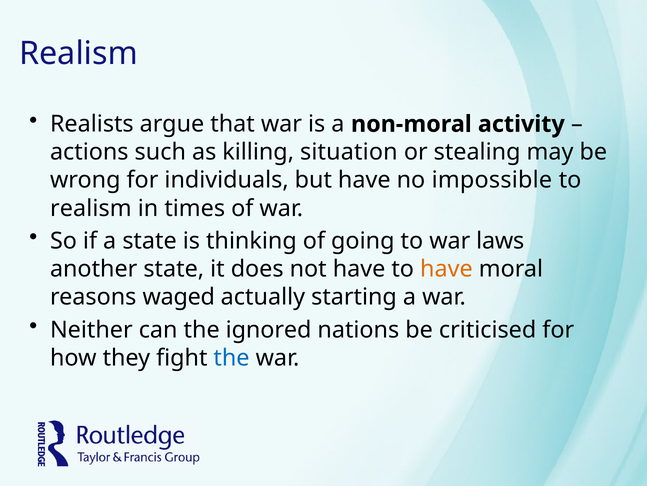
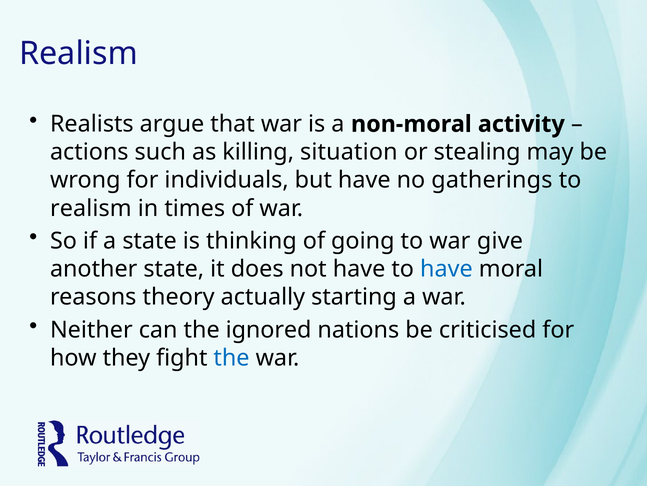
impossible: impossible -> gatherings
laws: laws -> give
have at (446, 269) colour: orange -> blue
waged: waged -> theory
